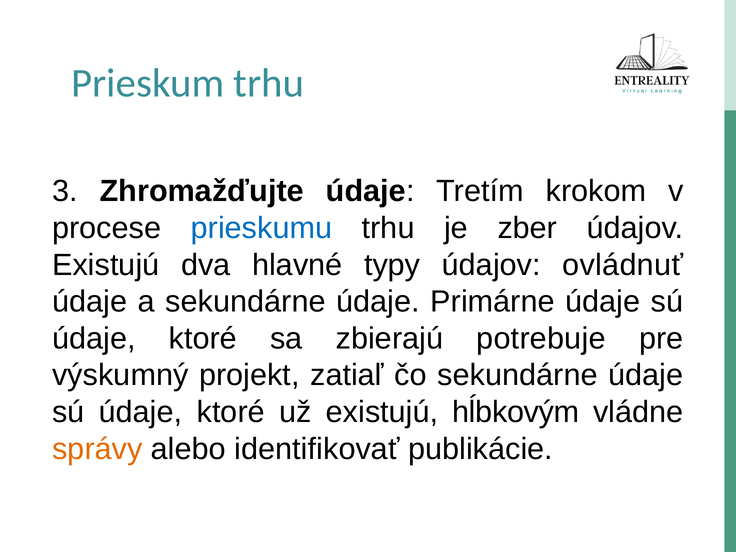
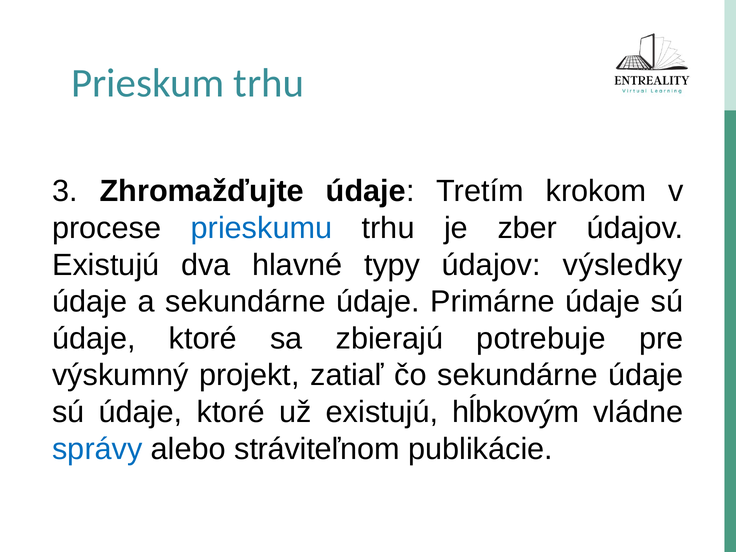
ovládnuť: ovládnuť -> výsledky
správy colour: orange -> blue
identifikovať: identifikovať -> stráviteľnom
